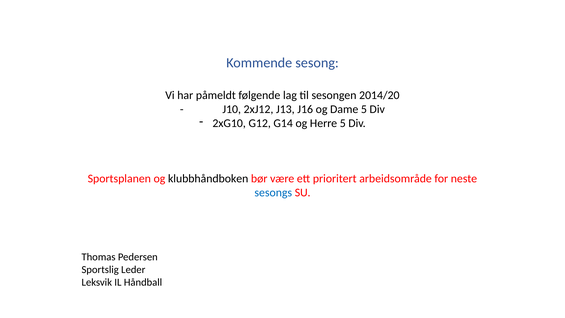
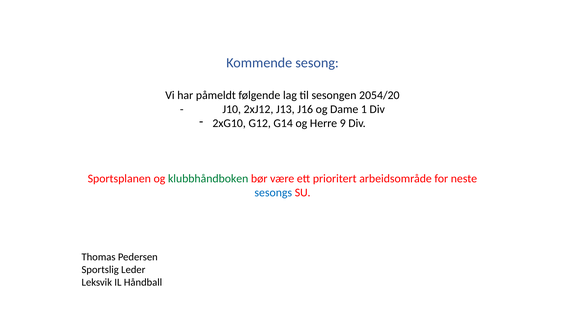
2014/20: 2014/20 -> 2054/20
Dame 5: 5 -> 1
Herre 5: 5 -> 9
klubbhåndboken colour: black -> green
